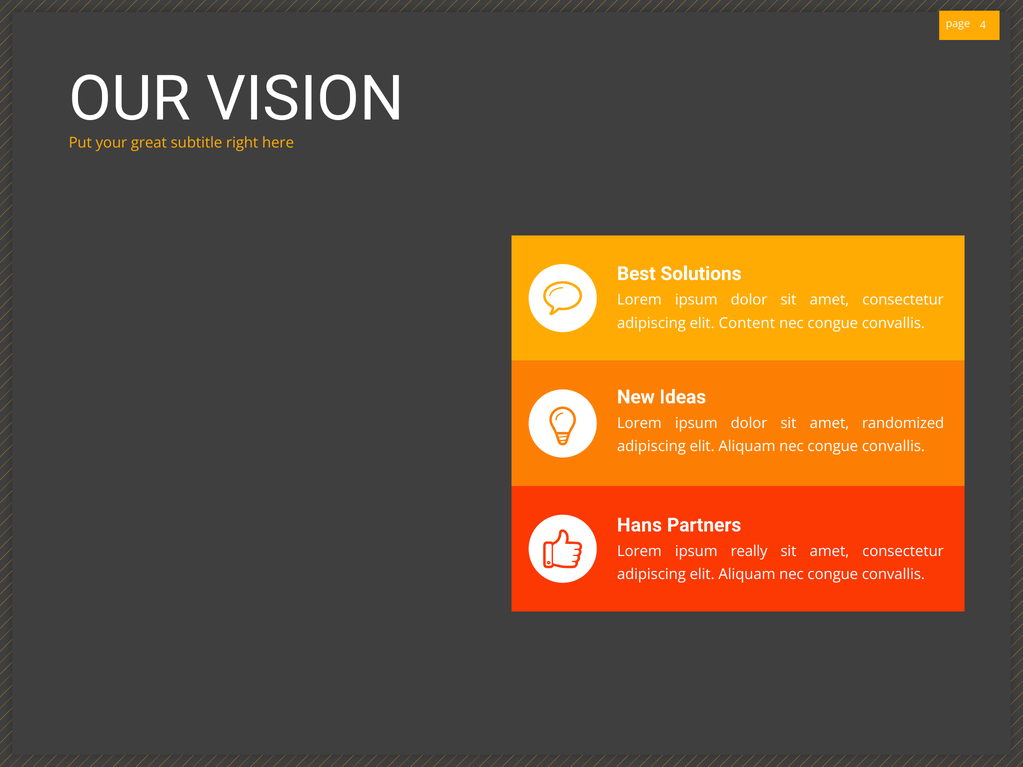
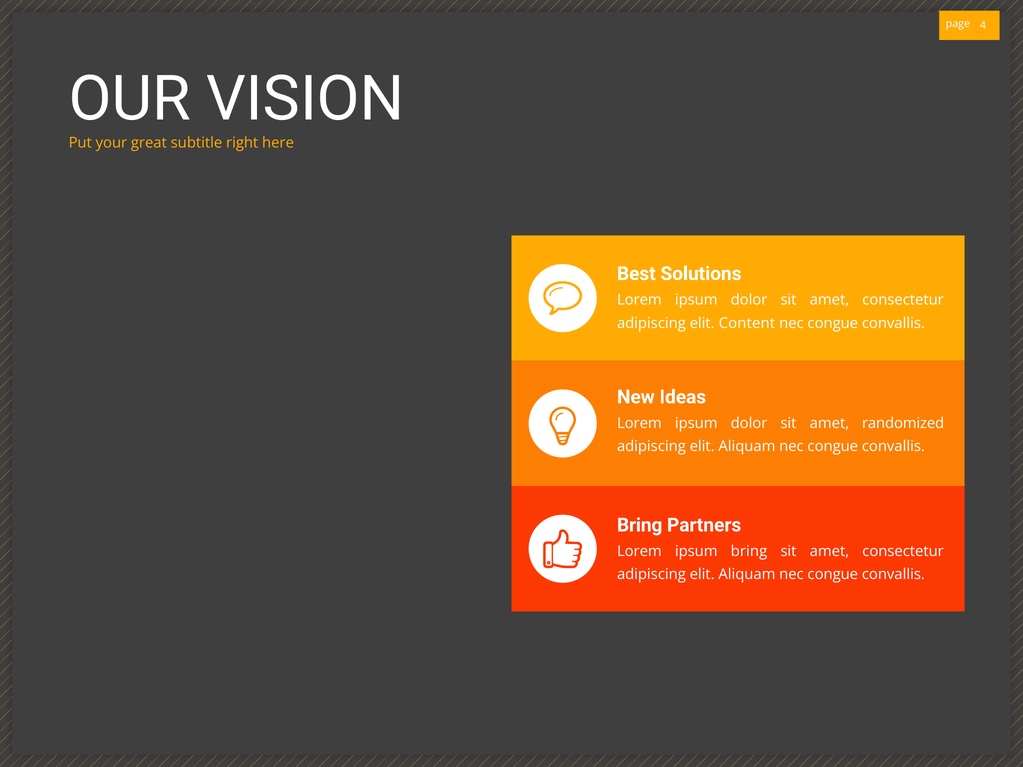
Hans at (640, 525): Hans -> Bring
ipsum really: really -> bring
